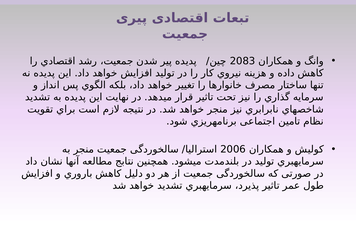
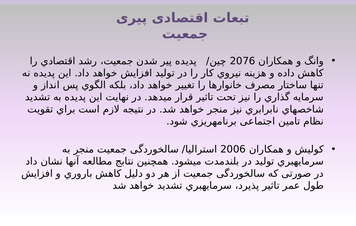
2083: 2083 -> 2076
